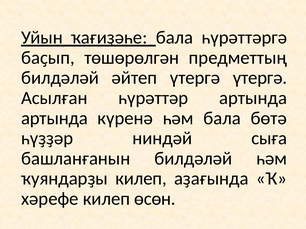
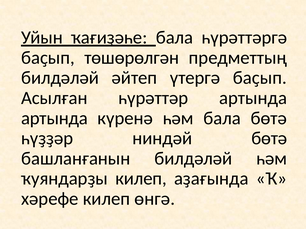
үтергә үтергә: үтергә -> баҫып
ниндәй сыға: сыға -> бөтә
өсөн: өсөн -> өнгә
